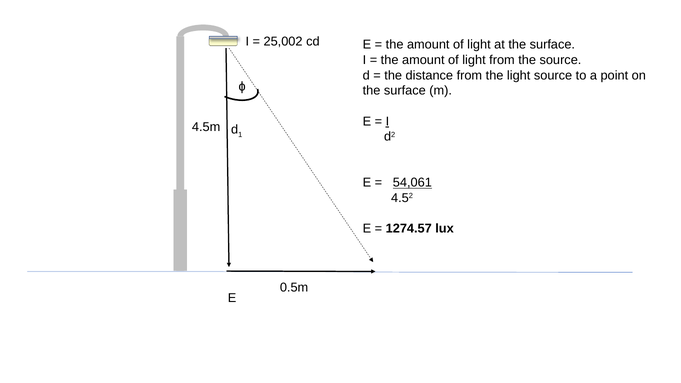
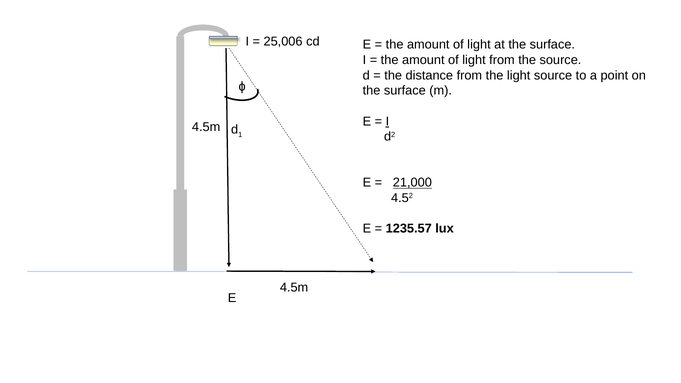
25,002: 25,002 -> 25,006
54,061: 54,061 -> 21,000
1274.57: 1274.57 -> 1235.57
0.5m at (294, 288): 0.5m -> 4.5m
